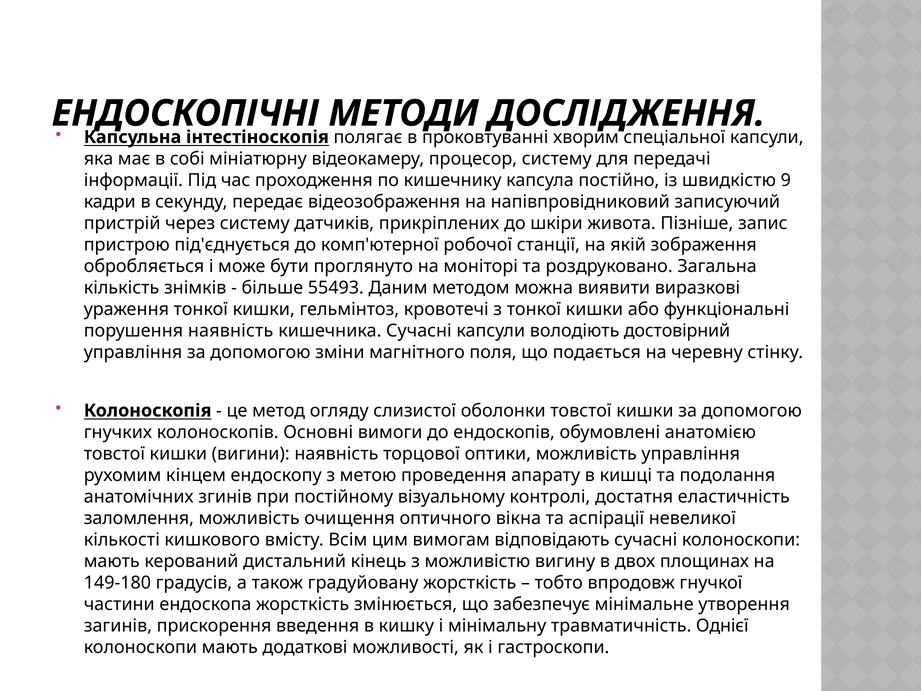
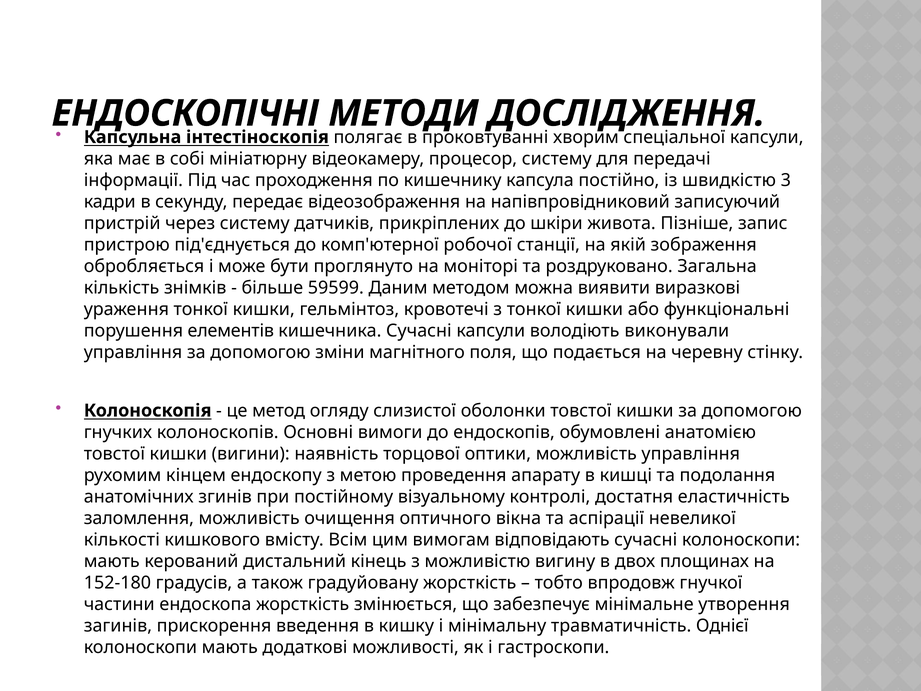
9: 9 -> 3
55493: 55493 -> 59599
порушення наявність: наявність -> елементів
достовірний: достовірний -> виконували
149-180: 149-180 -> 152-180
